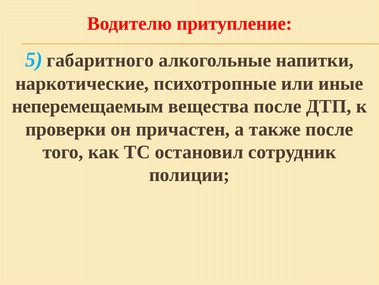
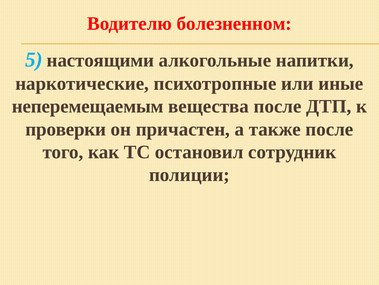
притупление: притупление -> болезненном
габаритного: габаритного -> настоящими
